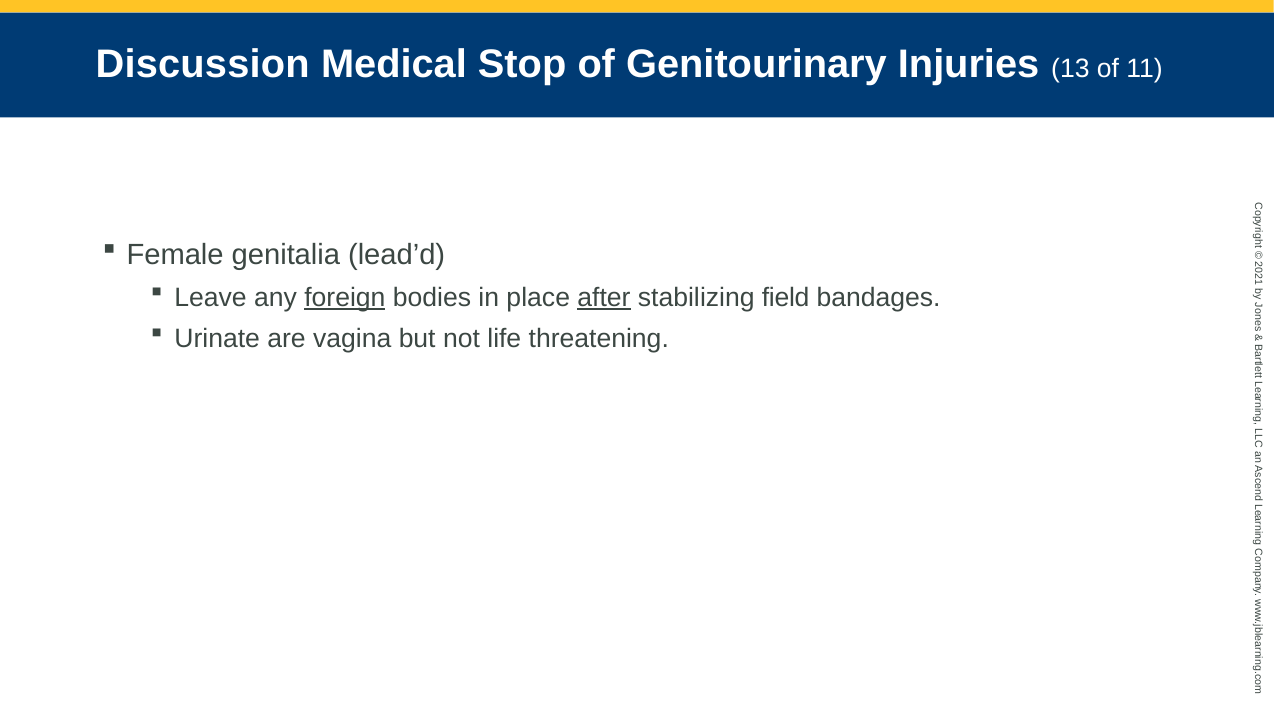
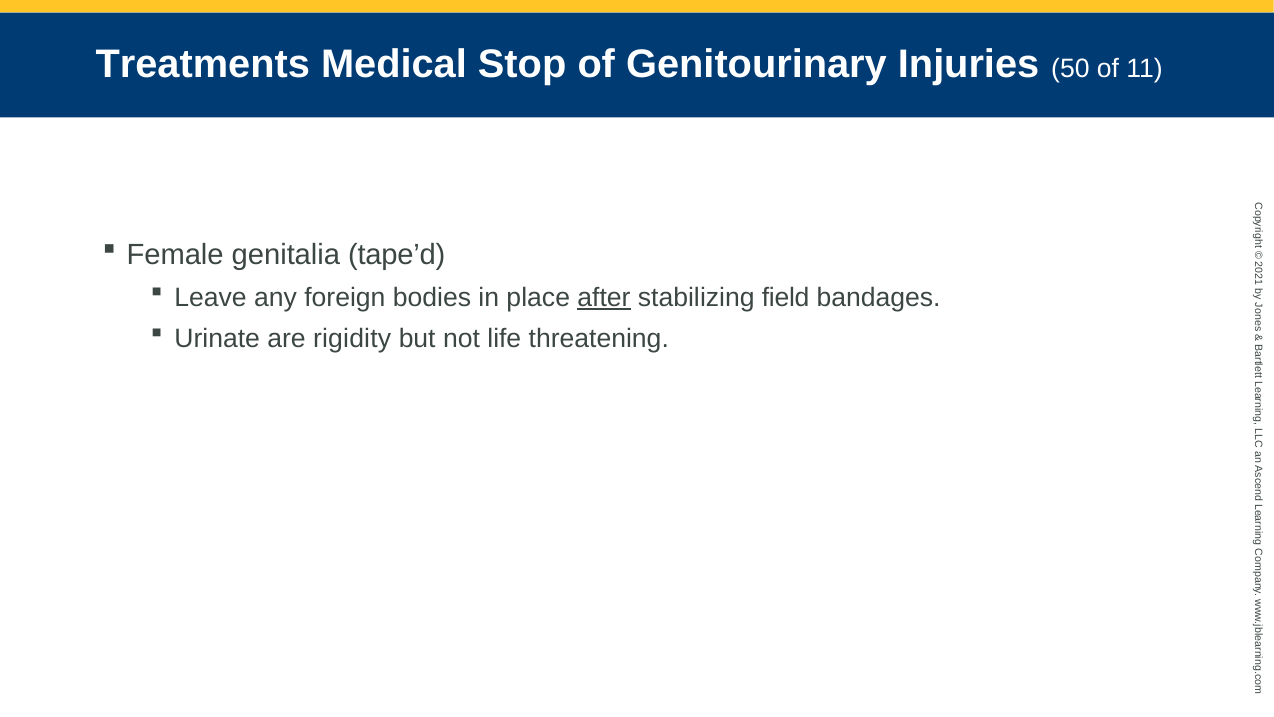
Discussion: Discussion -> Treatments
13: 13 -> 50
lead’d: lead’d -> tape’d
foreign underline: present -> none
vagina: vagina -> rigidity
